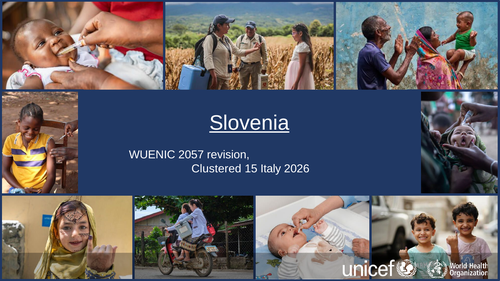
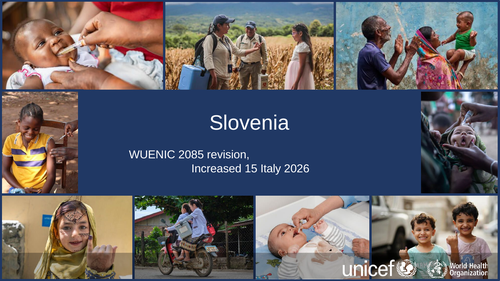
Slovenia underline: present -> none
2057: 2057 -> 2085
Clustered: Clustered -> Increased
